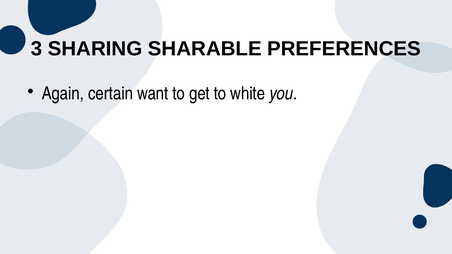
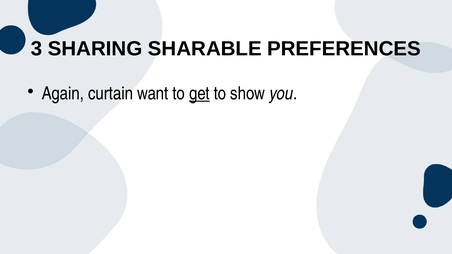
certain: certain -> curtain
get underline: none -> present
white: white -> show
